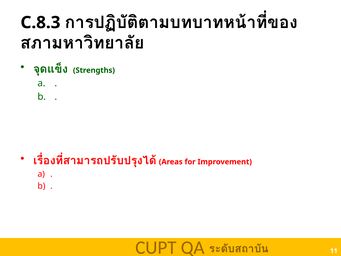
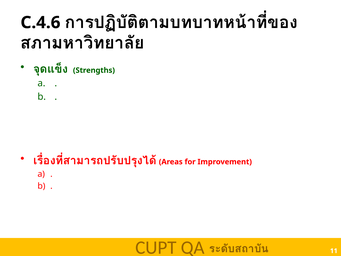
C.8.3: C.8.3 -> C.4.6
